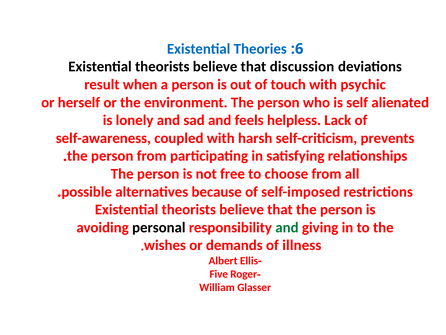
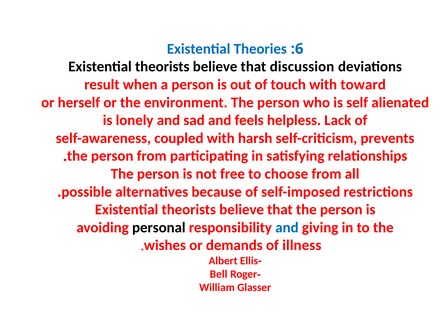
psychic: psychic -> toward
and at (287, 227) colour: green -> blue
Five: Five -> Bell
